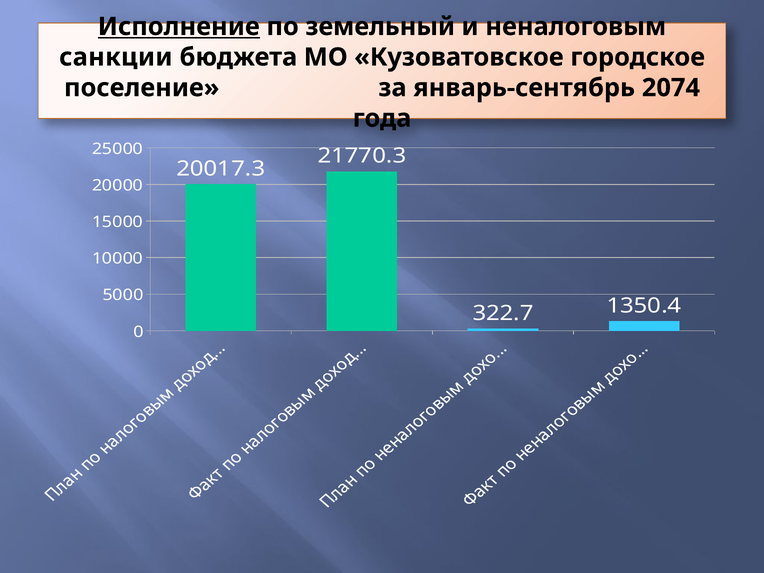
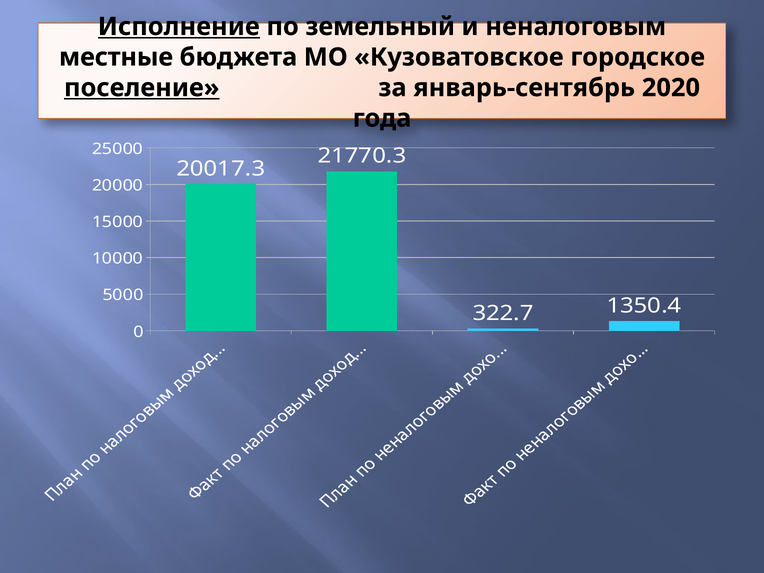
санкции: санкции -> местные
поселение underline: none -> present
2074: 2074 -> 2020
